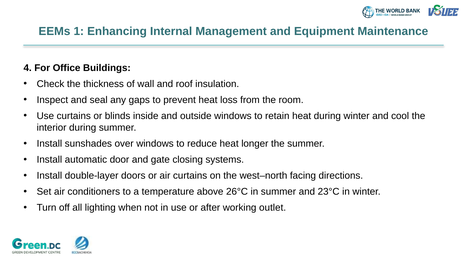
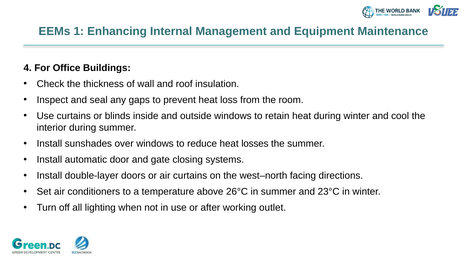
longer: longer -> losses
